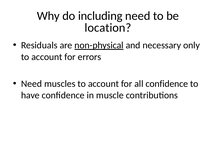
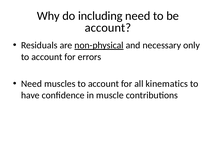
location at (108, 28): location -> account
all confidence: confidence -> kinematics
